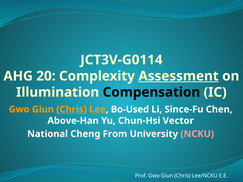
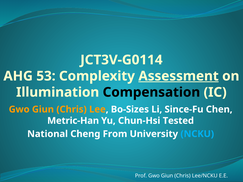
20: 20 -> 53
Chris at (72, 110) underline: present -> none
Bo-Used: Bo-Used -> Bo-Sizes
Above-Han: Above-Han -> Metric-Han
Vector: Vector -> Tested
NCKU colour: pink -> light blue
